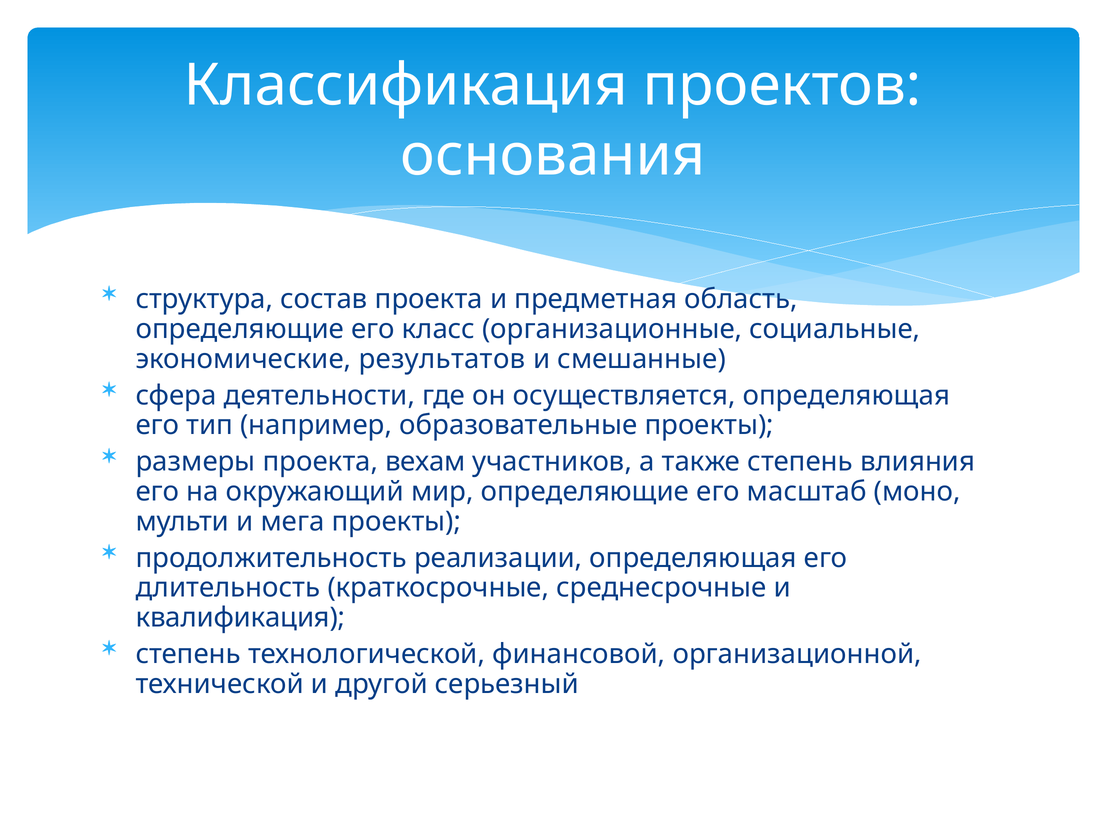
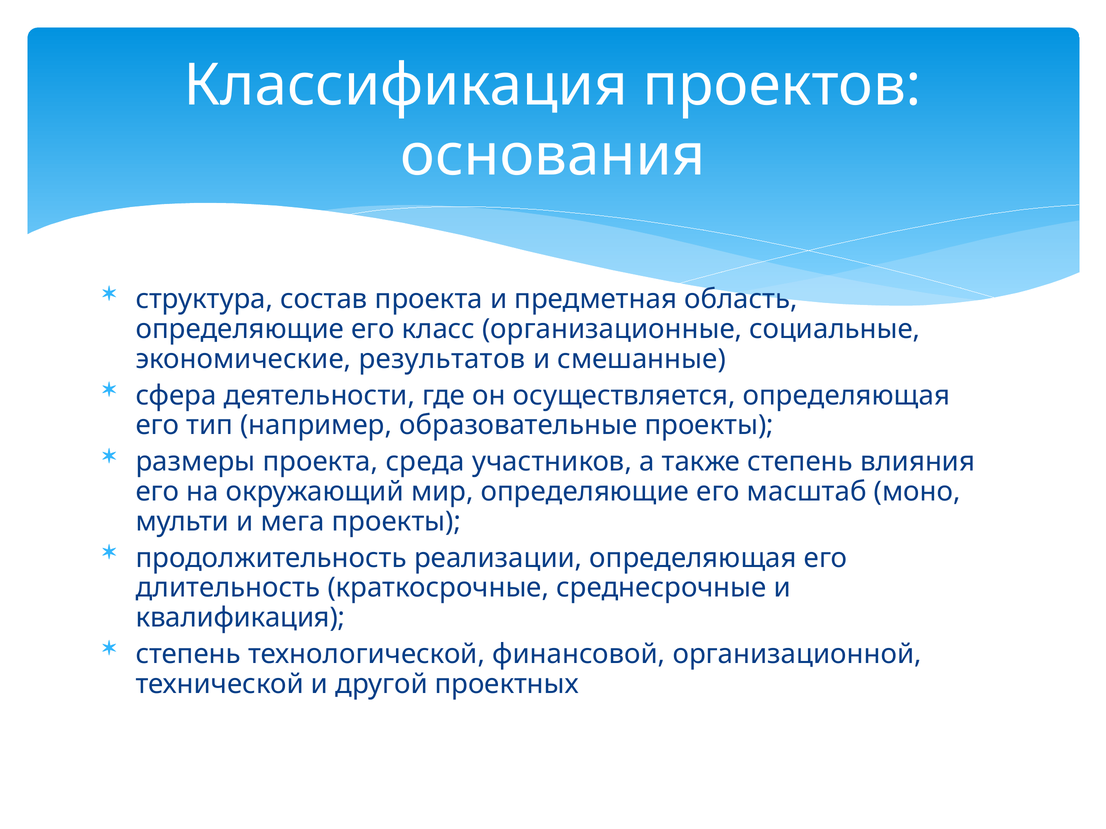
вехам: вехам -> среда
серьезный: серьезный -> проектных
